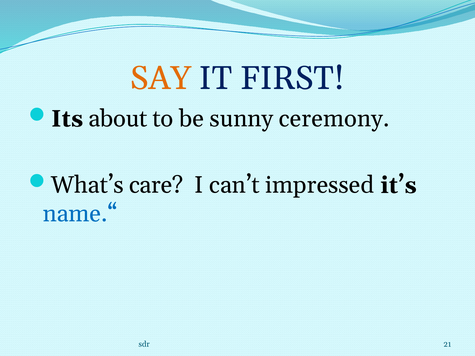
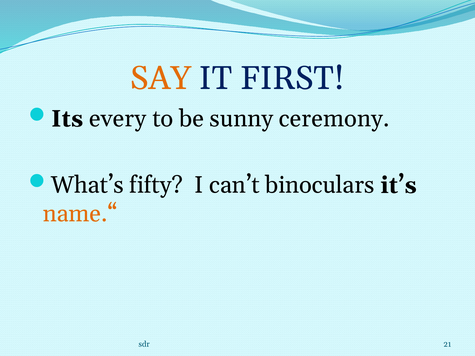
about: about -> every
care: care -> fifty
impressed: impressed -> binoculars
name.“ colour: blue -> orange
